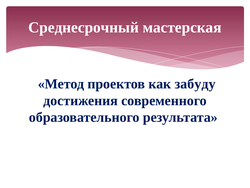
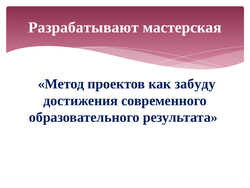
Среднесрочный: Среднесрочный -> Разрабатывают
